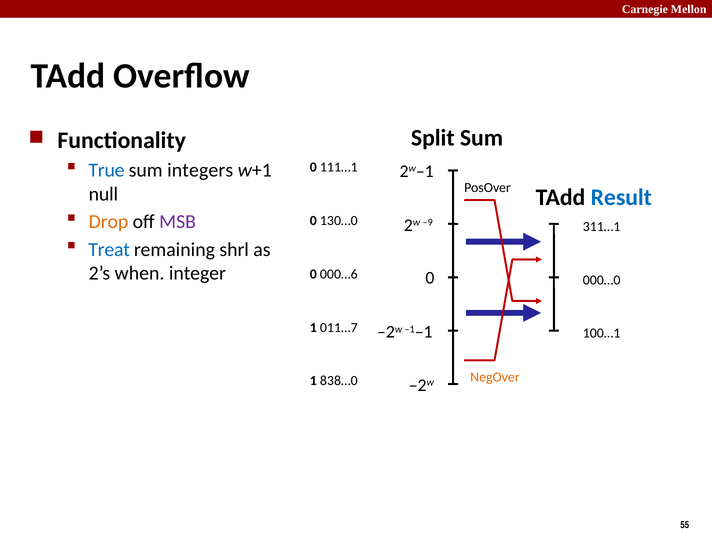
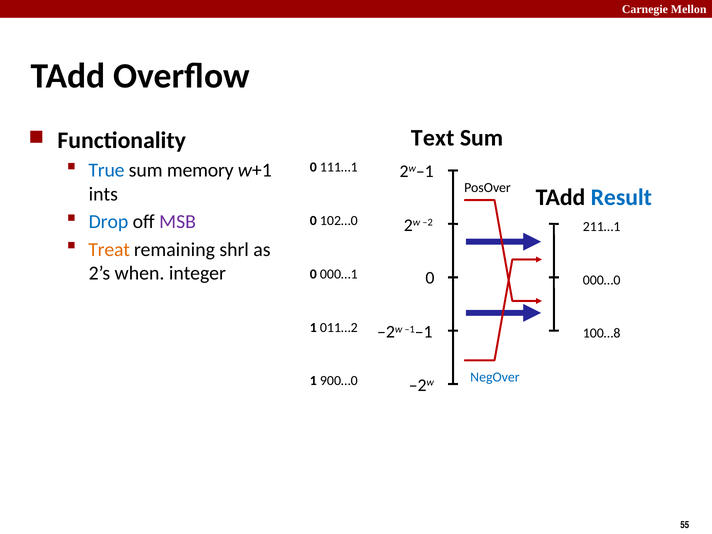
Split: Split -> Text
integers: integers -> memory
null: null -> ints
Drop colour: orange -> blue
130…0: 130…0 -> 102…0
–9: –9 -> –2
311…1: 311…1 -> 211…1
Treat colour: blue -> orange
000…6: 000…6 -> 000…1
011…7: 011…7 -> 011…2
100…1: 100…1 -> 100…8
NegOver colour: orange -> blue
838…0: 838…0 -> 900…0
